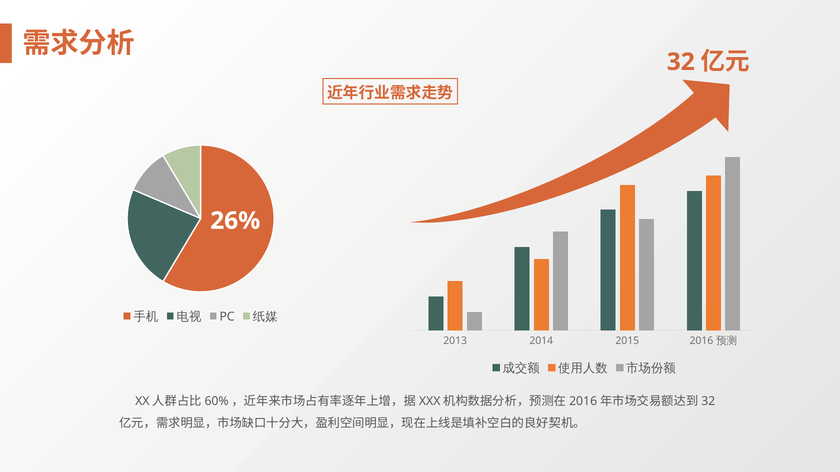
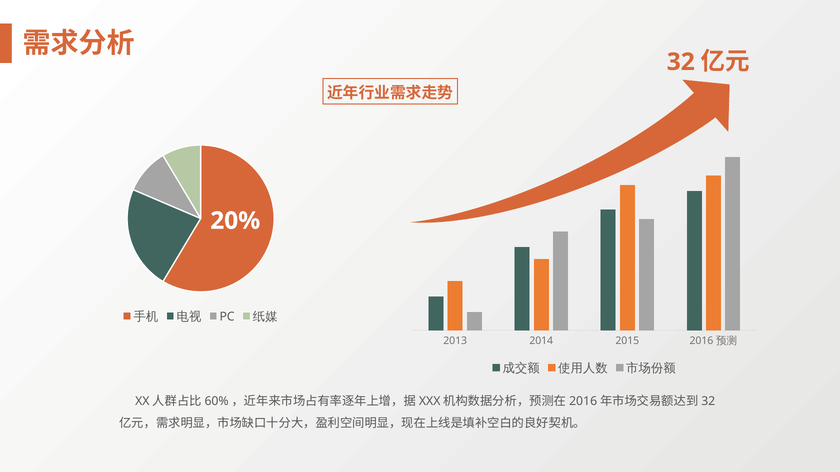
26%: 26% -> 20%
